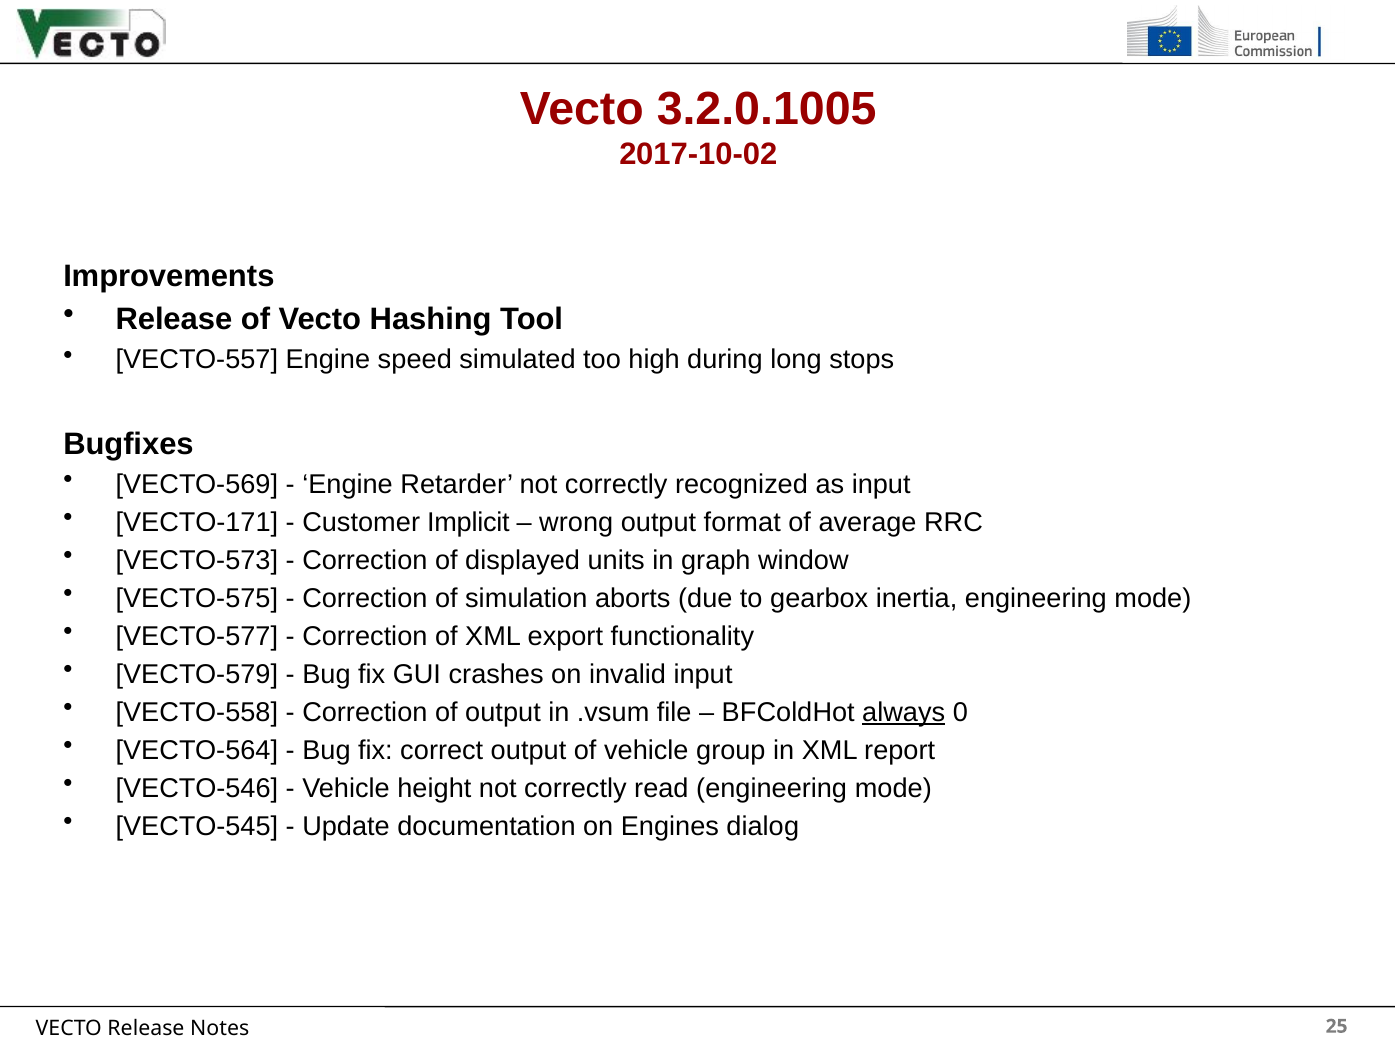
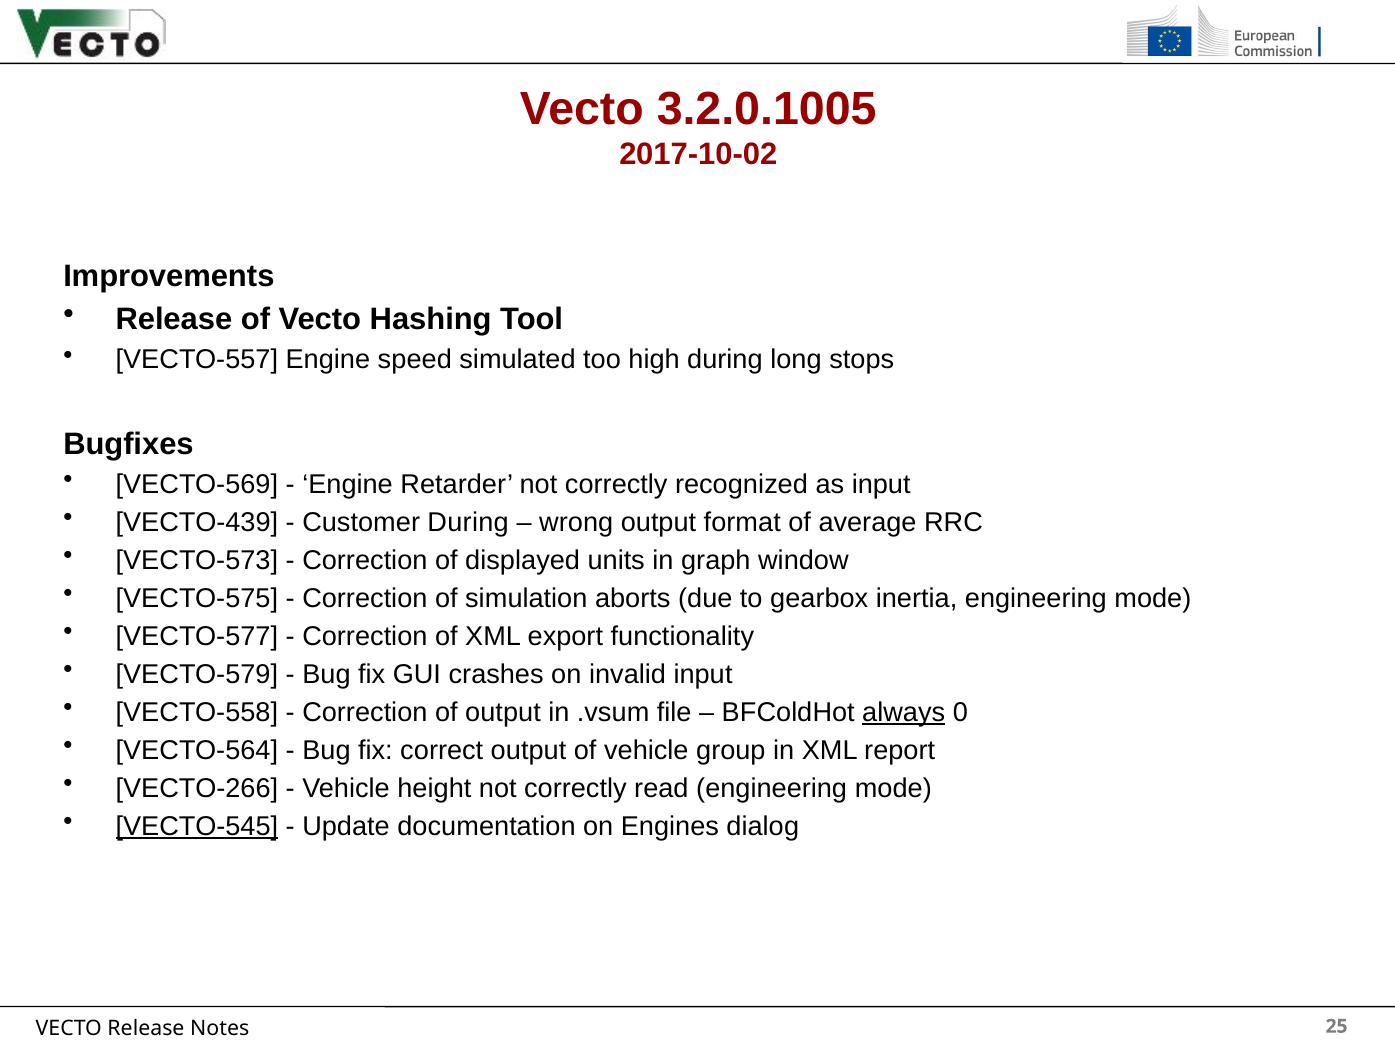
VECTO-171: VECTO-171 -> VECTO-439
Customer Implicit: Implicit -> During
VECTO-546: VECTO-546 -> VECTO-266
VECTO-545 underline: none -> present
